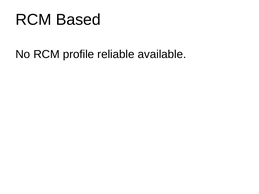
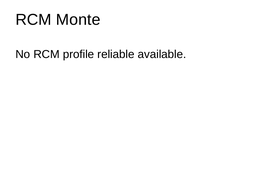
Based: Based -> Monte
